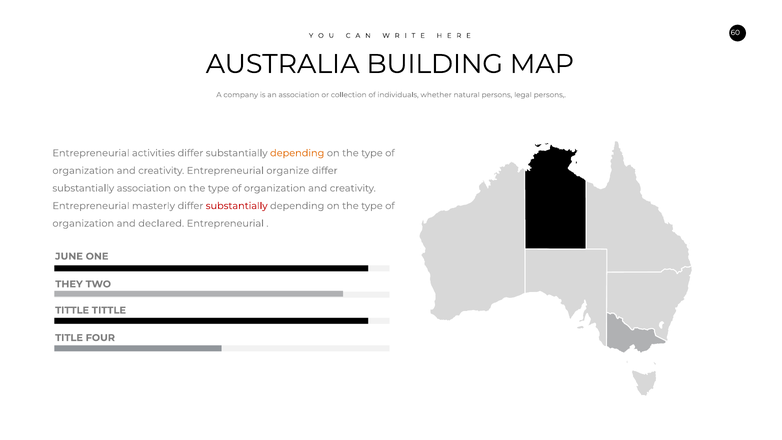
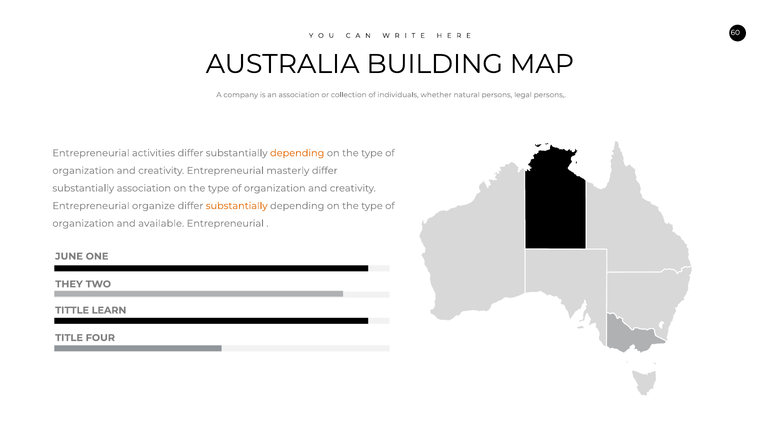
organize: organize -> masterly
masterly: masterly -> organize
substantially at (237, 206) colour: red -> orange
declared: declared -> available
TITTLE TITTLE: TITTLE -> LEARN
